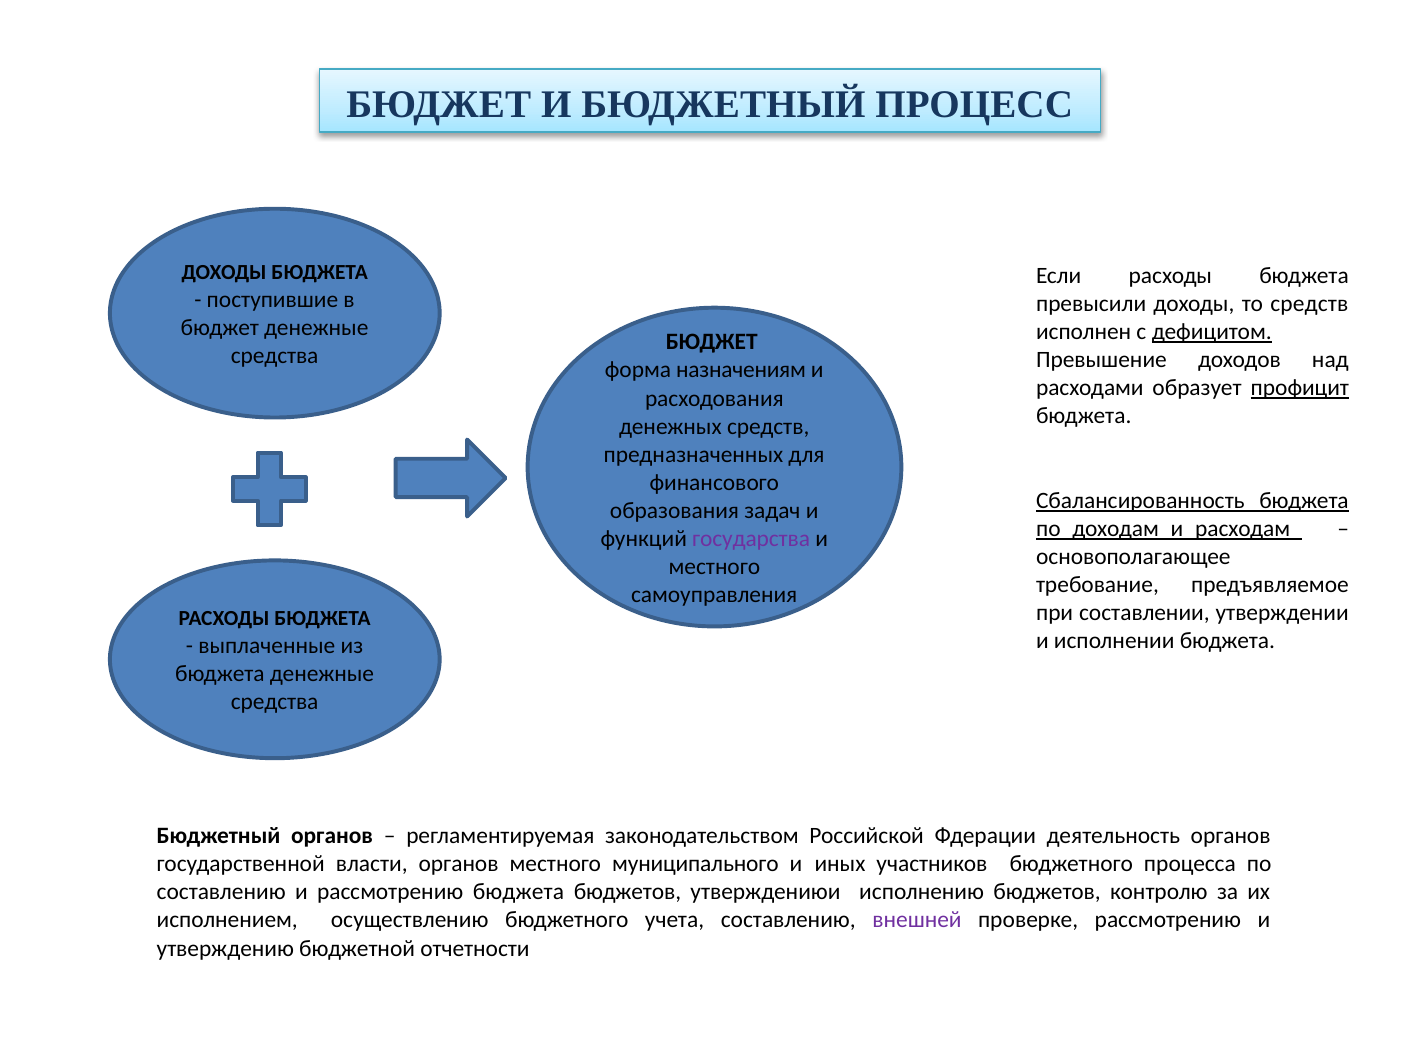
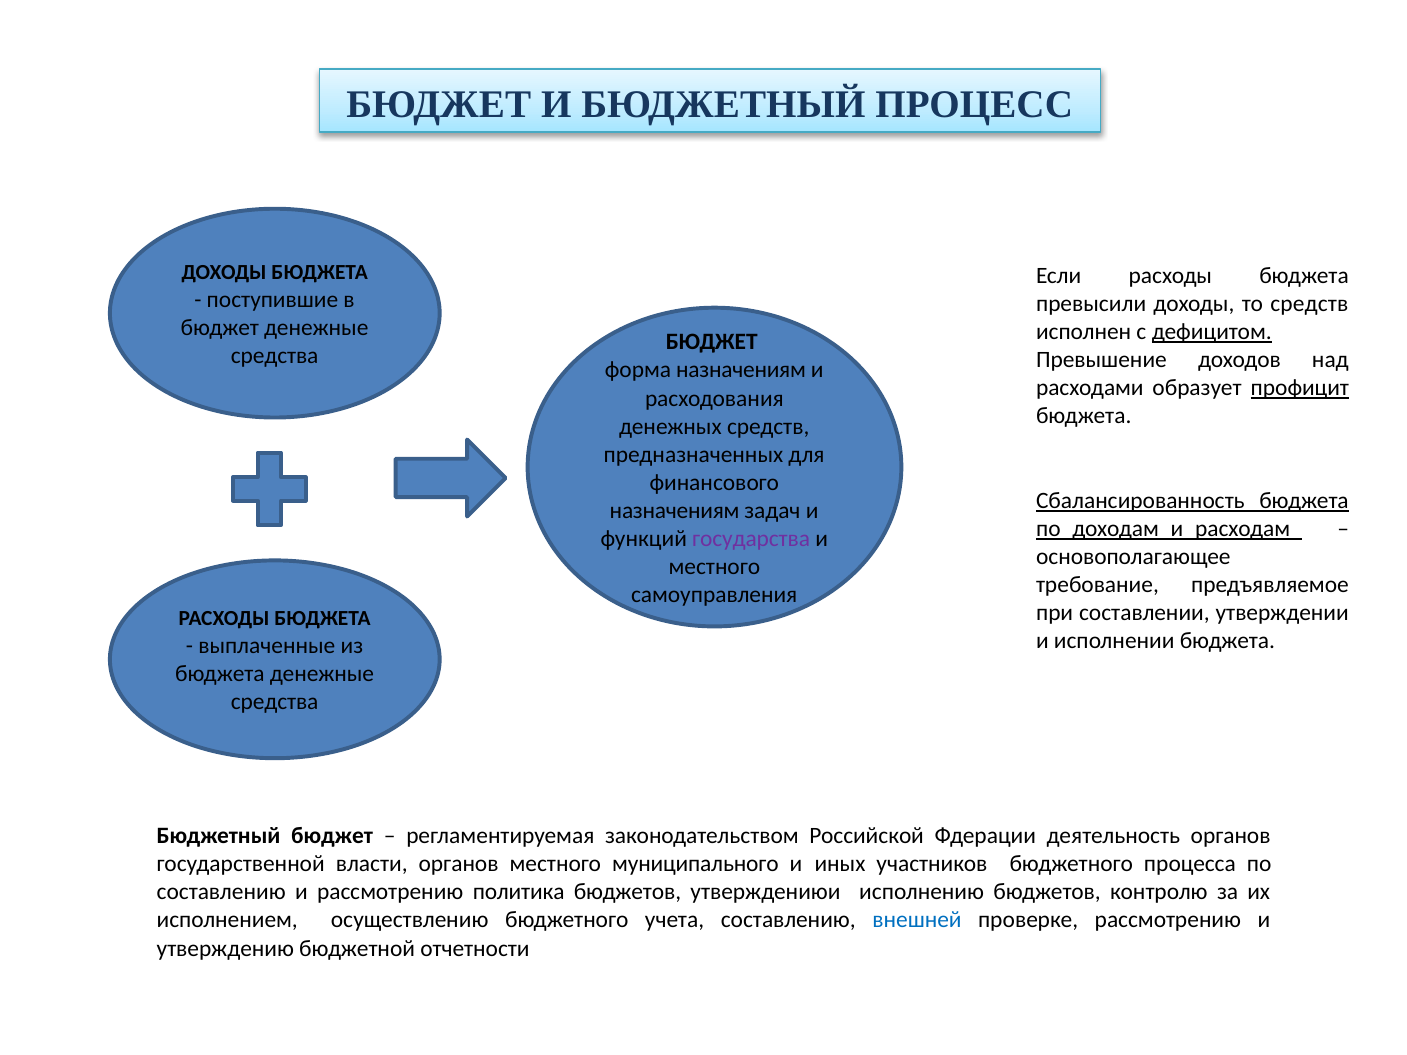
образования at (674, 511): образования -> назначениям
Бюджетный органов: органов -> бюджет
рассмотрению бюджета: бюджета -> политика
внешней colour: purple -> blue
